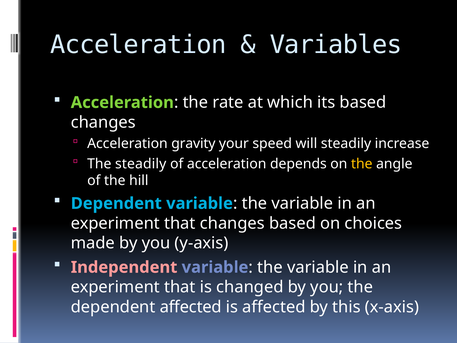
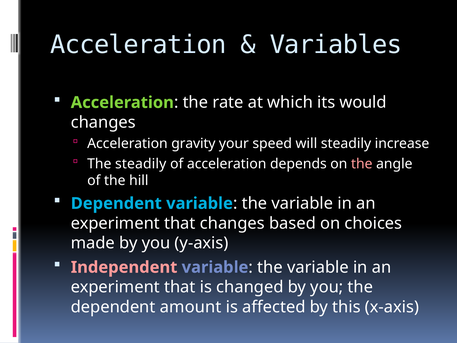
its based: based -> would
the at (362, 164) colour: yellow -> pink
dependent affected: affected -> amount
